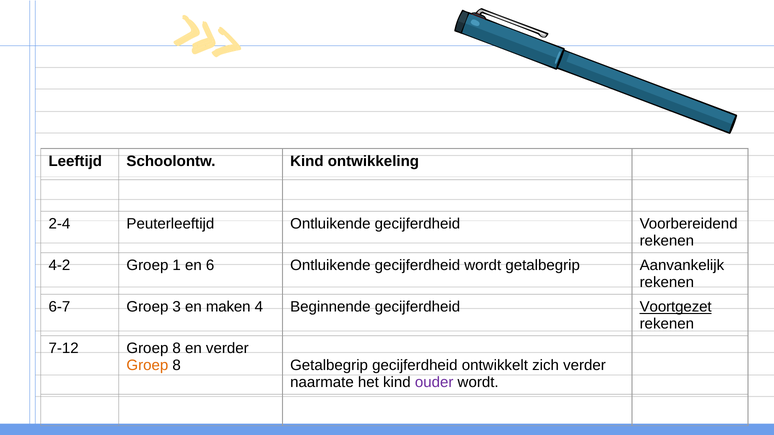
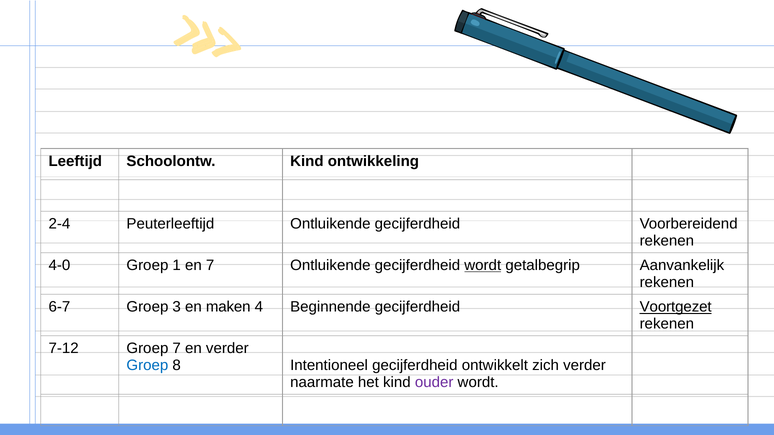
4-2: 4-2 -> 4-0
en 6: 6 -> 7
wordt at (483, 266) underline: none -> present
7-12 Groep 8: 8 -> 7
Groep at (147, 366) colour: orange -> blue
8 Getalbegrip: Getalbegrip -> Intentioneel
